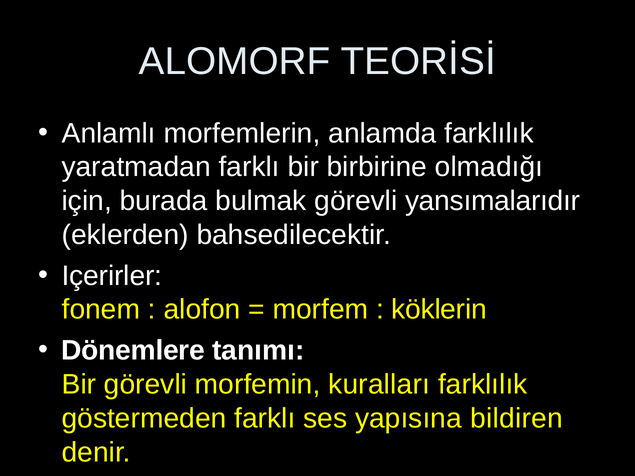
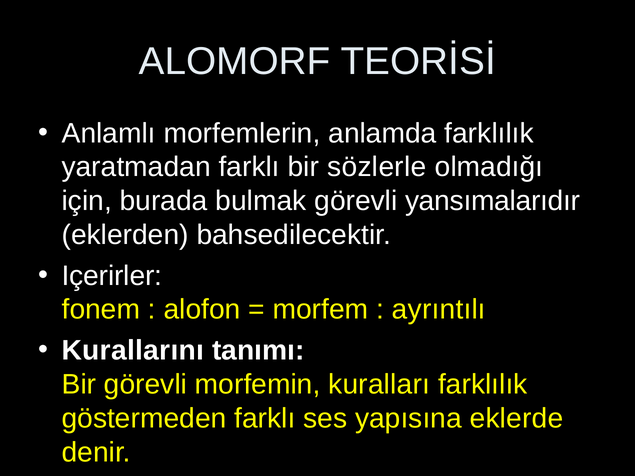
birbirine: birbirine -> sözlerle
köklerin: köklerin -> ayrıntılı
Dönemlere: Dönemlere -> Kurallarını
bildiren: bildiren -> eklerde
